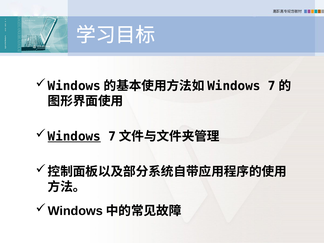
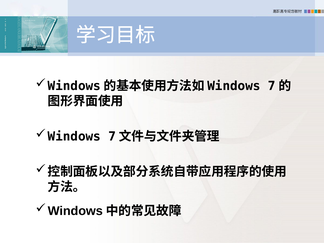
Windows underline: present -> none
